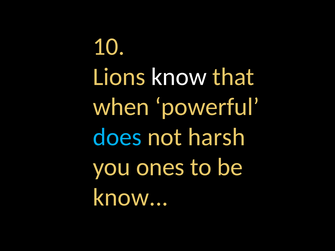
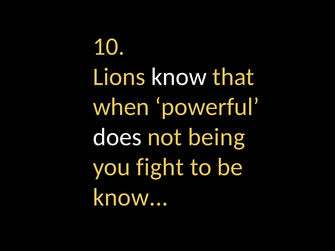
does colour: light blue -> white
harsh: harsh -> being
ones: ones -> fight
